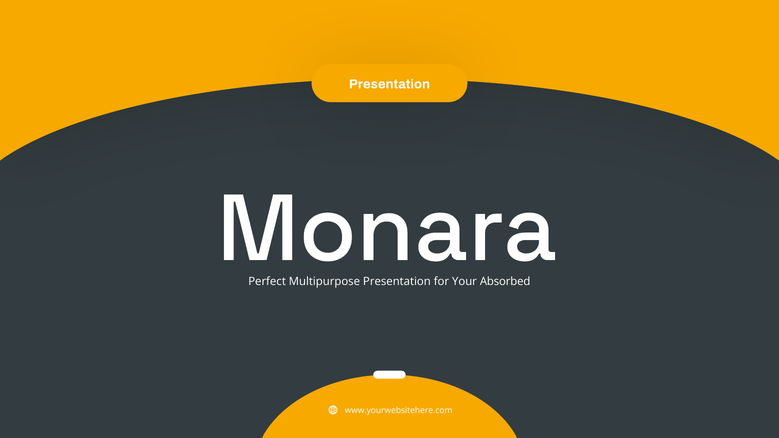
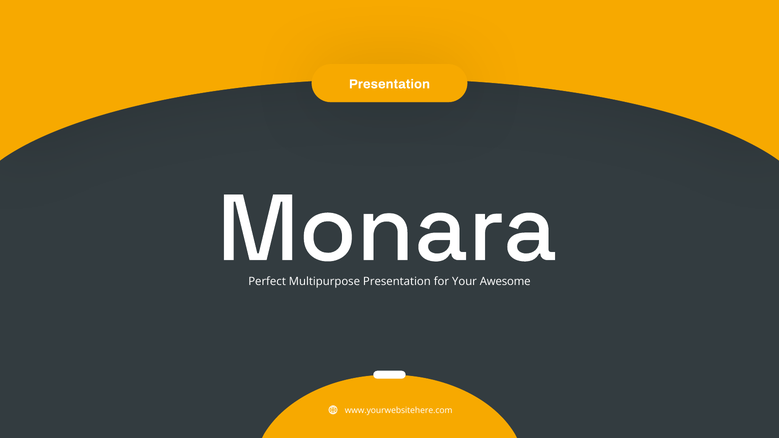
Absorbed: Absorbed -> Awesome
